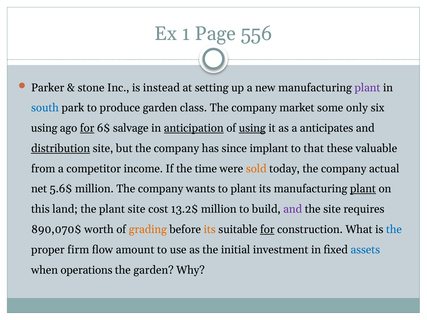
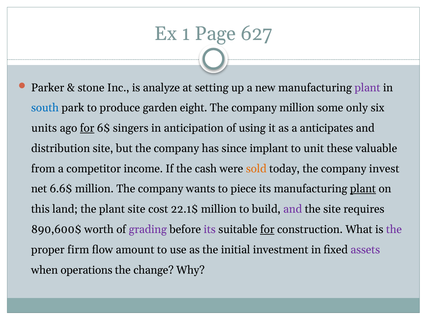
556: 556 -> 627
instead: instead -> analyze
class: class -> eight
company market: market -> million
using at (44, 128): using -> units
salvage: salvage -> singers
anticipation underline: present -> none
using at (252, 128) underline: present -> none
distribution underline: present -> none
that: that -> unit
time: time -> cash
actual: actual -> invest
5.6$: 5.6$ -> 6.6$
to plant: plant -> piece
13.2$: 13.2$ -> 22.1$
890,070$: 890,070$ -> 890,600$
grading colour: orange -> purple
its at (210, 230) colour: orange -> purple
the at (394, 230) colour: blue -> purple
assets colour: blue -> purple
the garden: garden -> change
